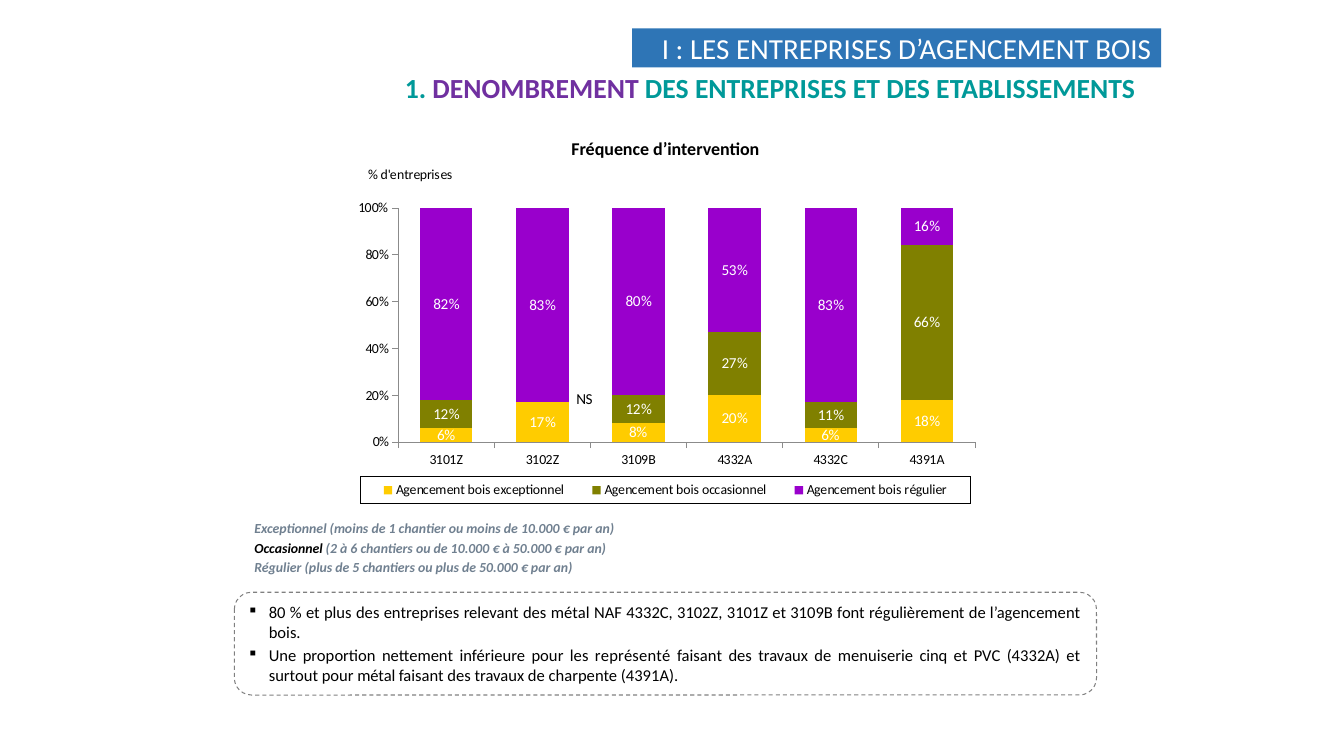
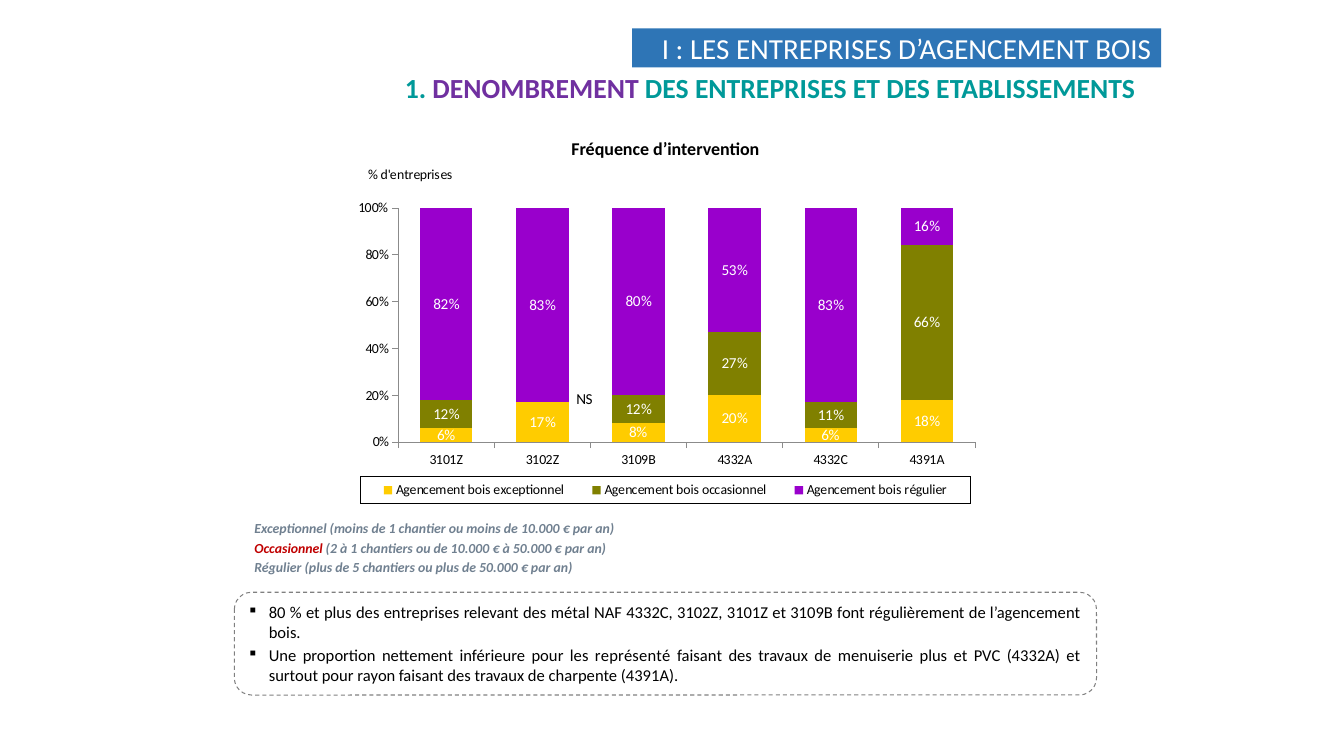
Occasionnel at (289, 549) colour: black -> red
à 6: 6 -> 1
menuiserie cinq: cinq -> plus
pour métal: métal -> rayon
